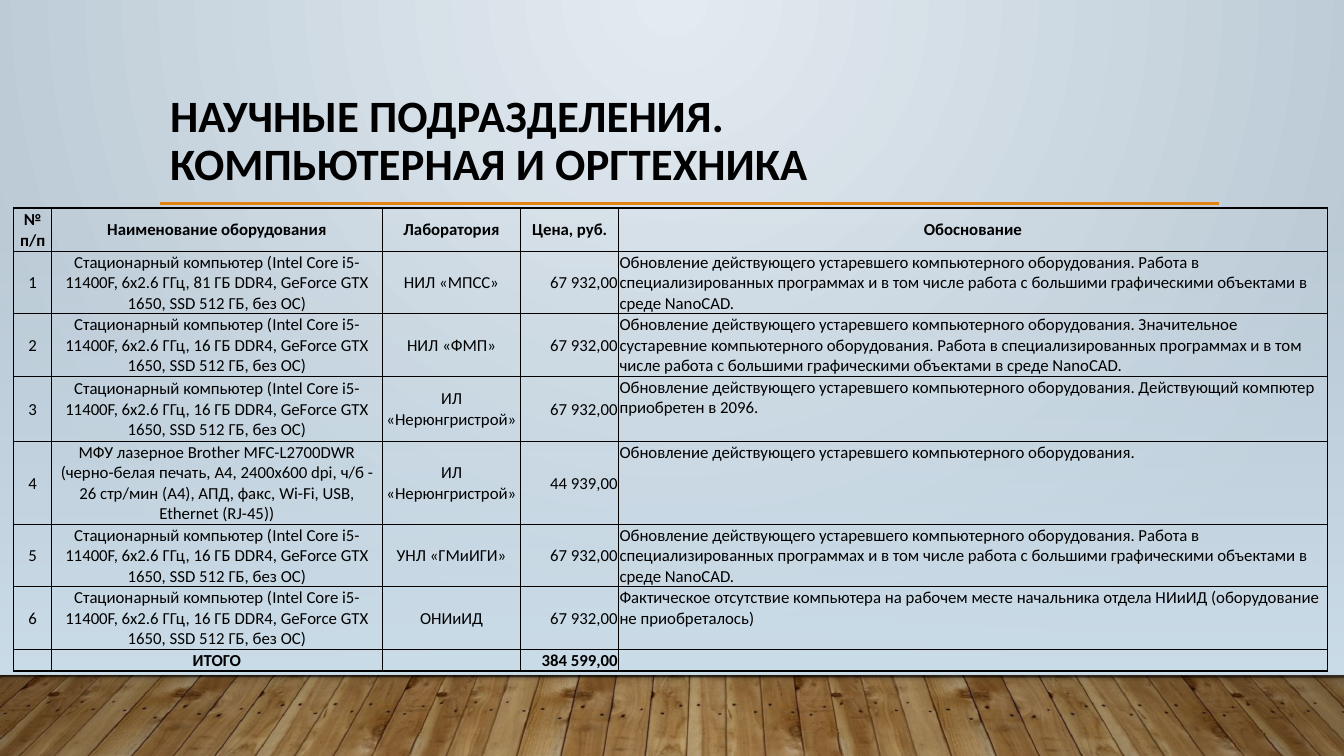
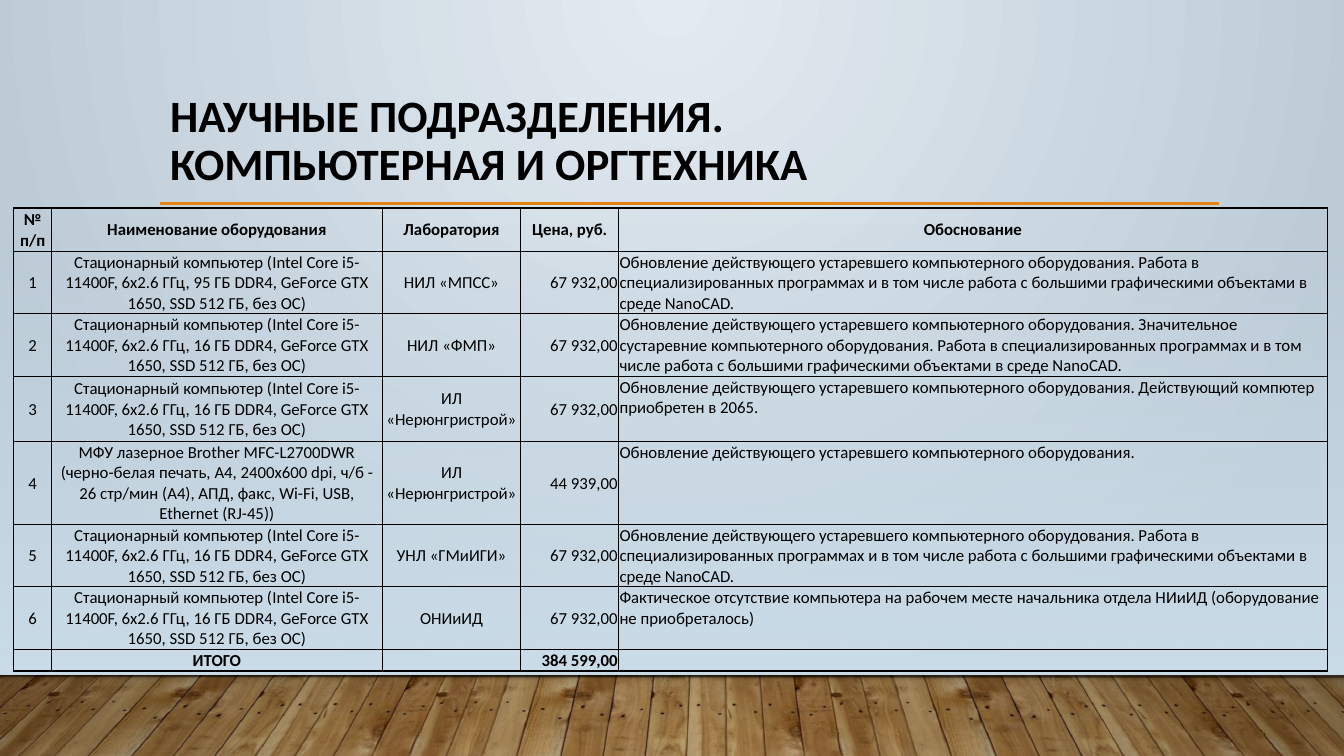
81: 81 -> 95
2096: 2096 -> 2065
